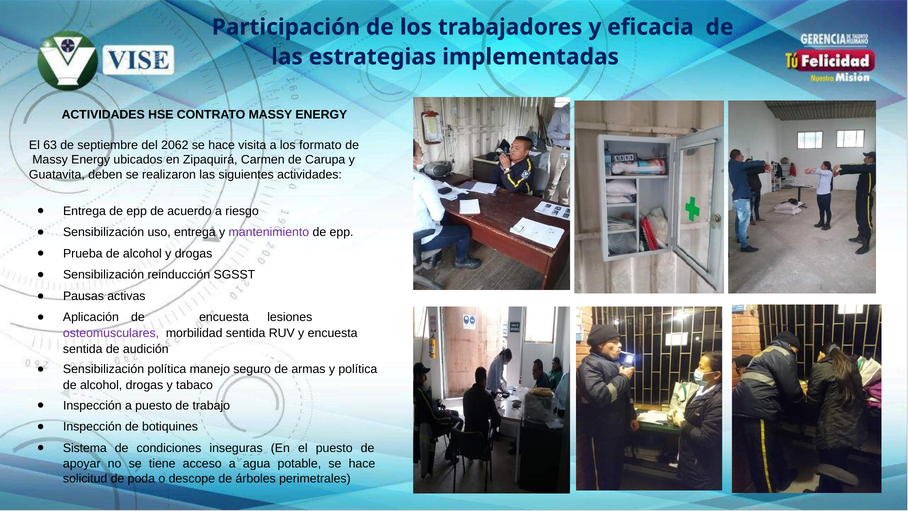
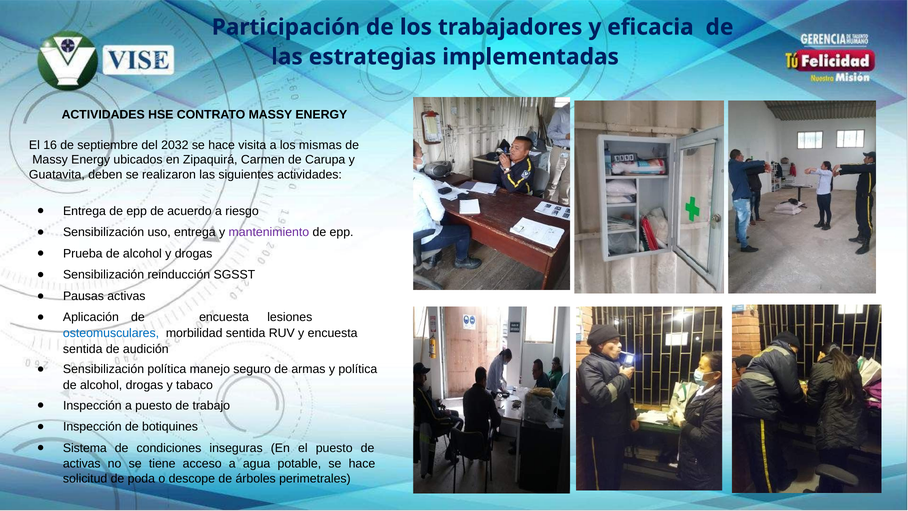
63: 63 -> 16
2062: 2062 -> 2032
formato: formato -> mismas
osteomusculares colour: purple -> blue
apoyar at (82, 463): apoyar -> activas
